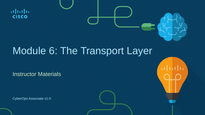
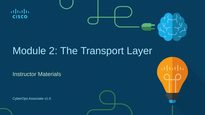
6: 6 -> 2
